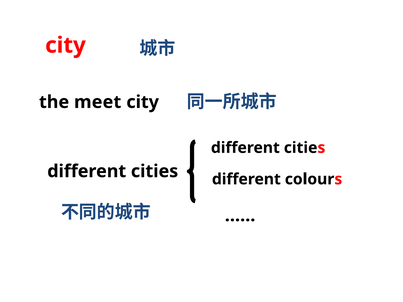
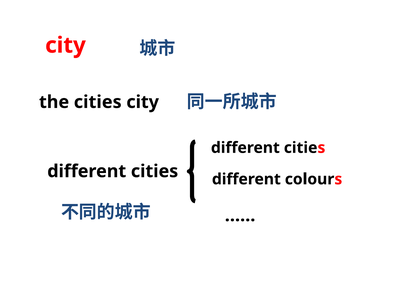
the meet: meet -> cities
